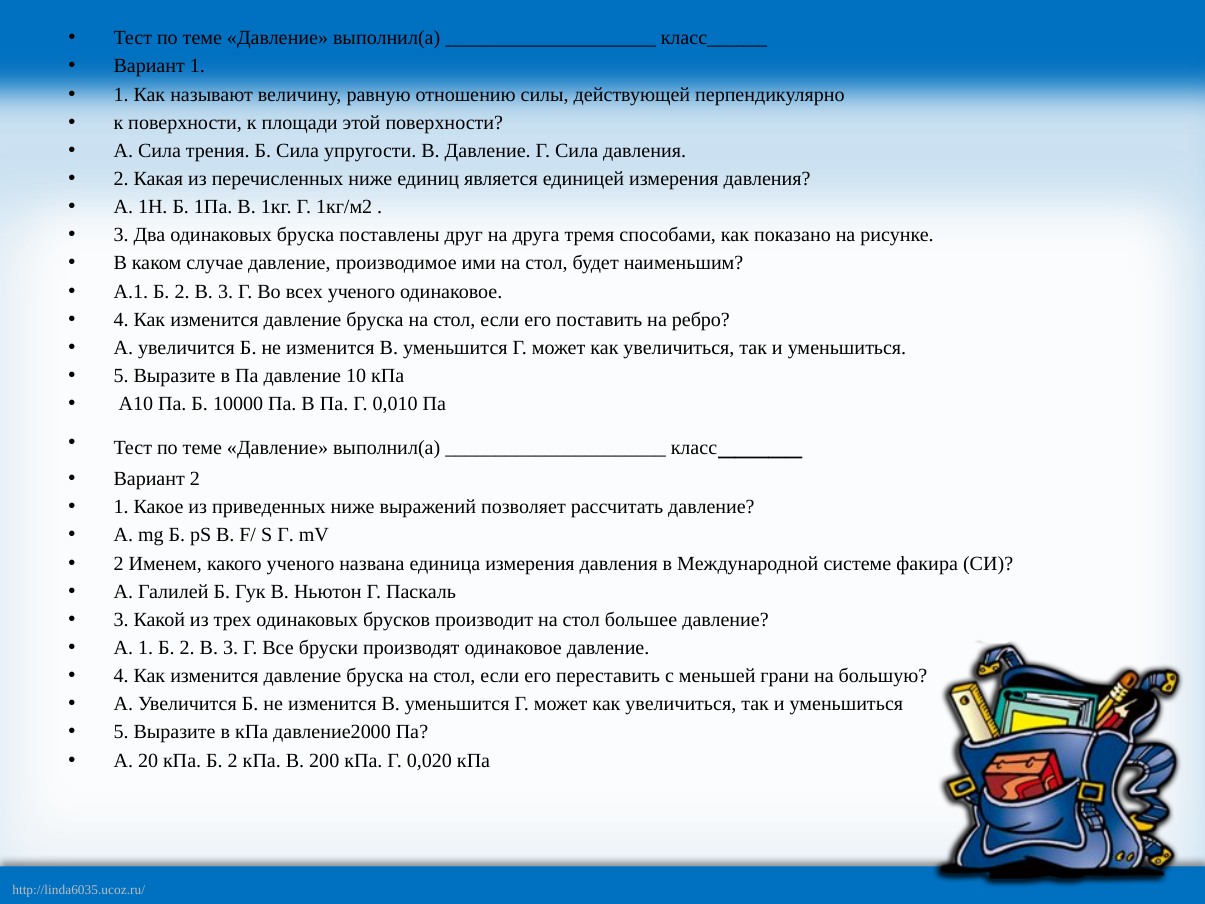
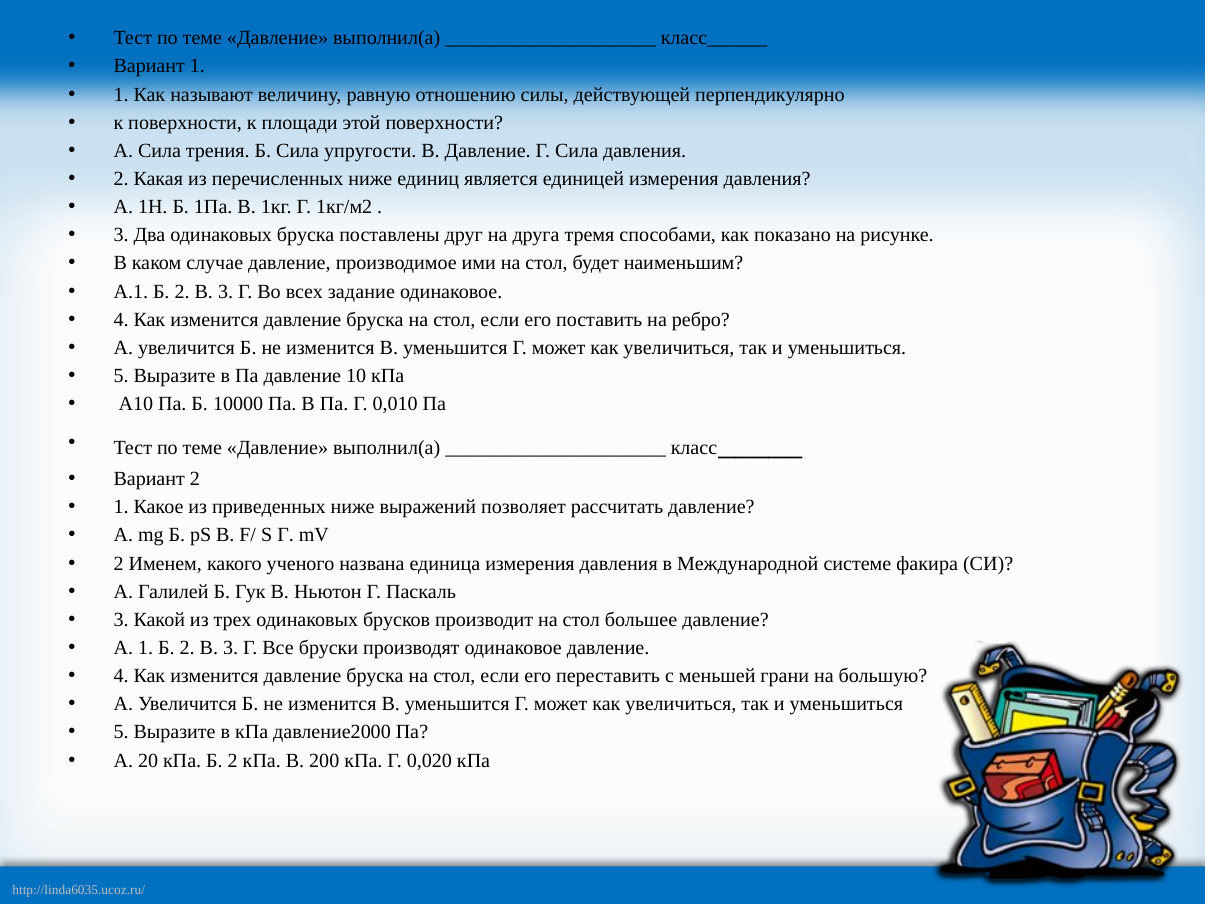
всех ученого: ученого -> задание
